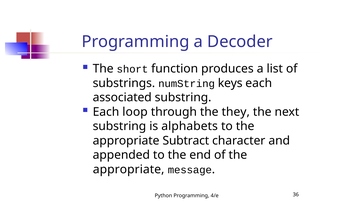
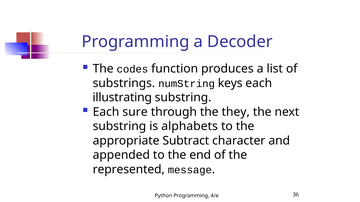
short: short -> codes
associated: associated -> illustrating
loop: loop -> sure
appropriate at (129, 170): appropriate -> represented
